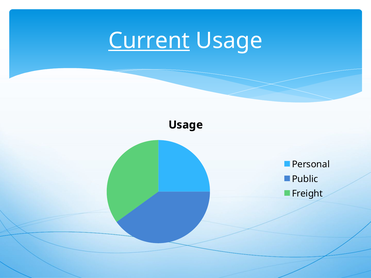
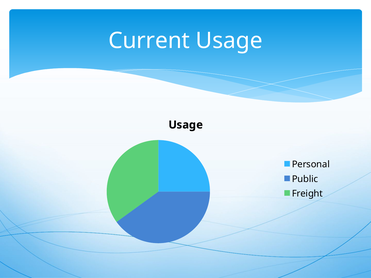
Current underline: present -> none
